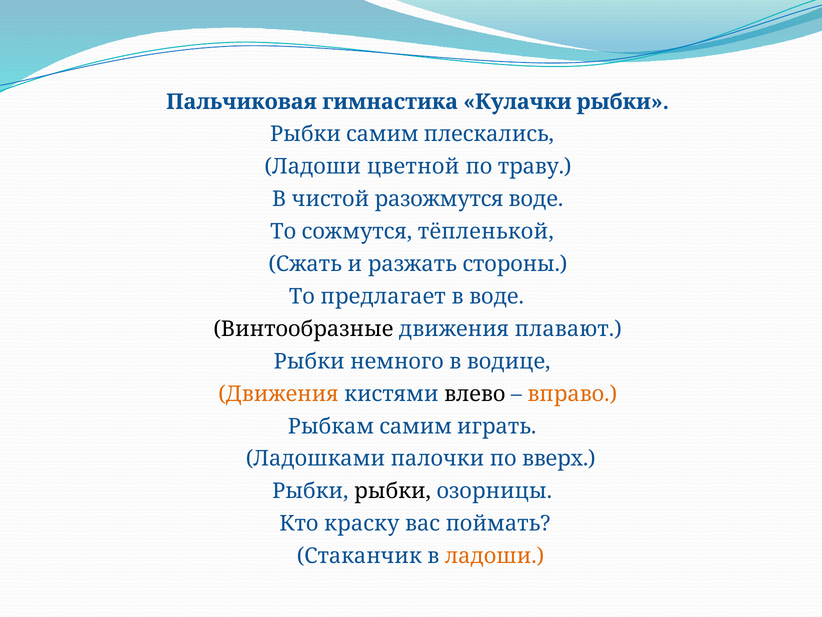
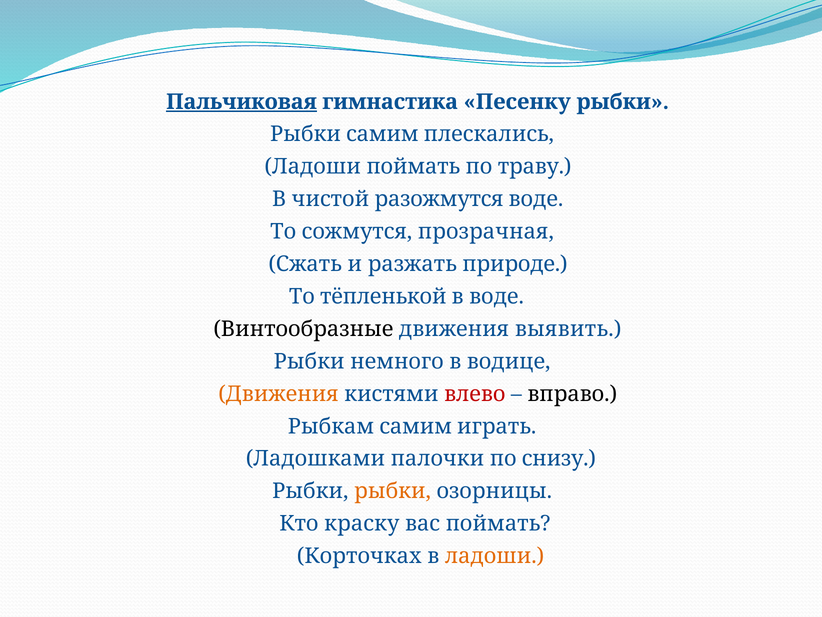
Пальчиковая underline: none -> present
Кулачки: Кулачки -> Песенку
Ладоши цветной: цветной -> поймать
тёпленькой: тёпленькой -> прозрачная
стороны: стороны -> природе
предлагает: предлагает -> тёпленькой
плавают: плавают -> выявить
влево colour: black -> red
вправо colour: orange -> black
вверх: вверх -> снизу
рыбки at (393, 491) colour: black -> orange
Стаканчик: Стаканчик -> Корточках
